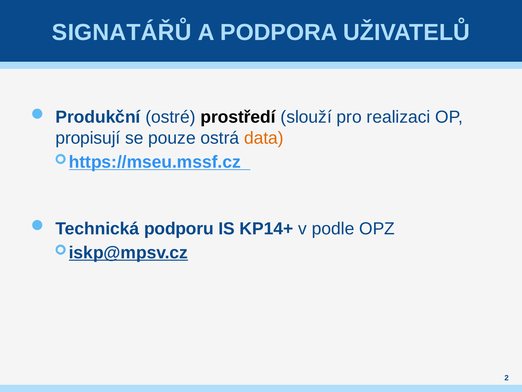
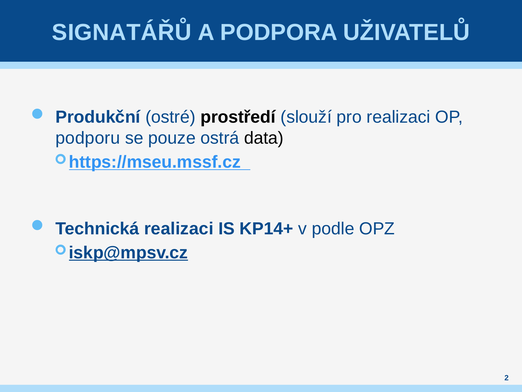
propisují: propisují -> podporu
data colour: orange -> black
Technická podporu: podporu -> realizaci
